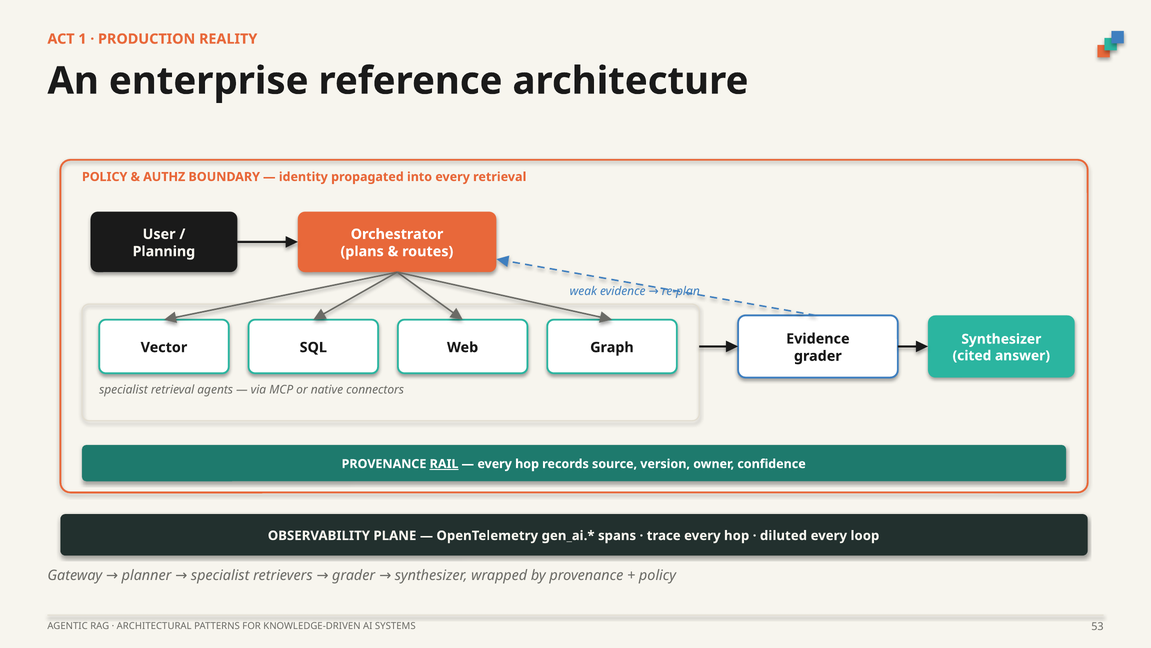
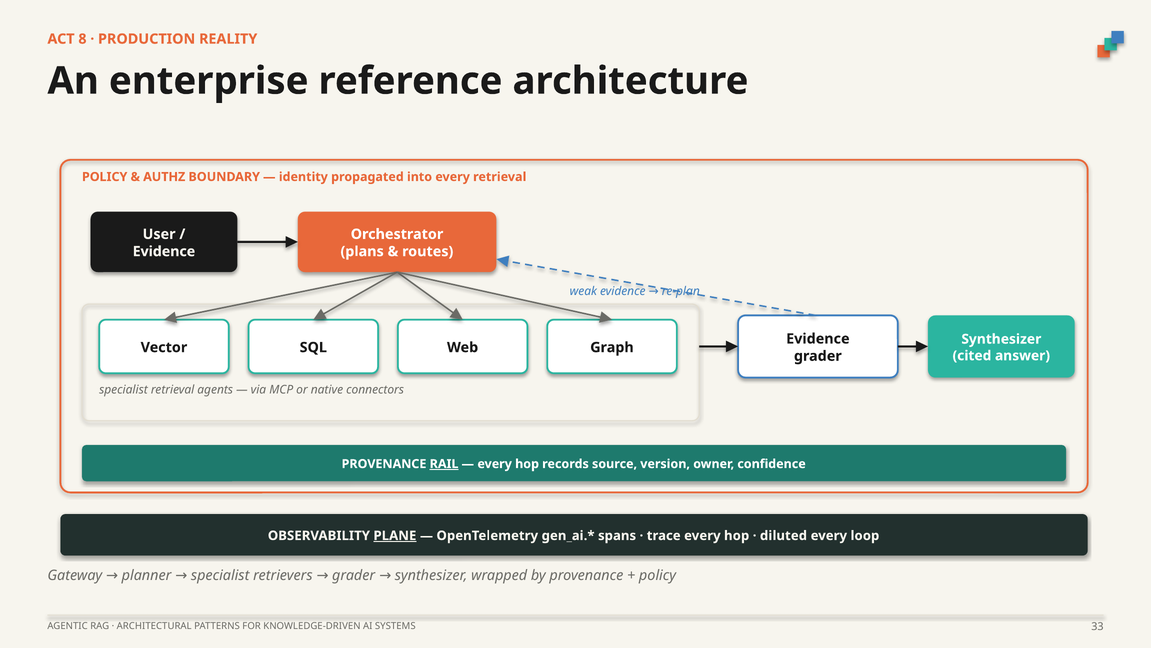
1: 1 -> 8
Planning at (164, 251): Planning -> Evidence
PLANE underline: none -> present
53: 53 -> 33
